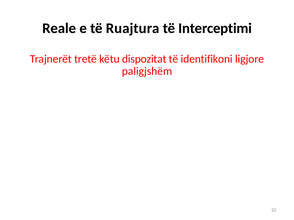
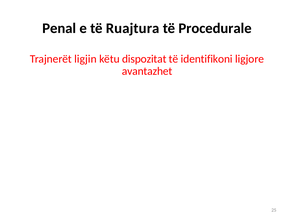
Reale: Reale -> Penal
Interceptimi: Interceptimi -> Procedurale
tretë: tretë -> ligjin
paligjshëm: paligjshëm -> avantazhet
